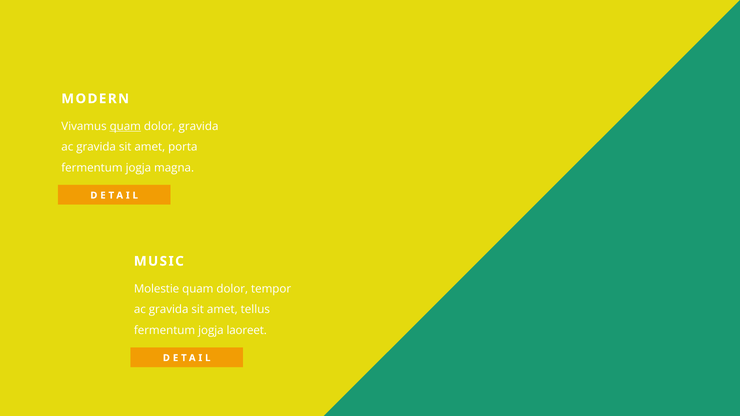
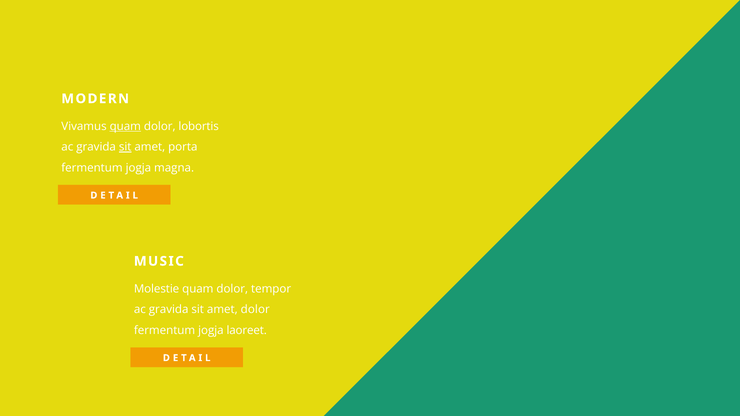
dolor gravida: gravida -> lobortis
sit at (125, 147) underline: none -> present
amet tellus: tellus -> dolor
